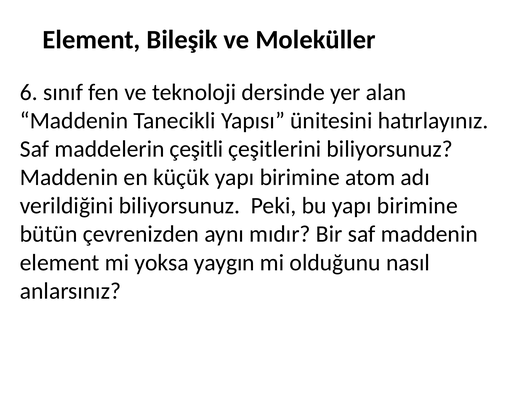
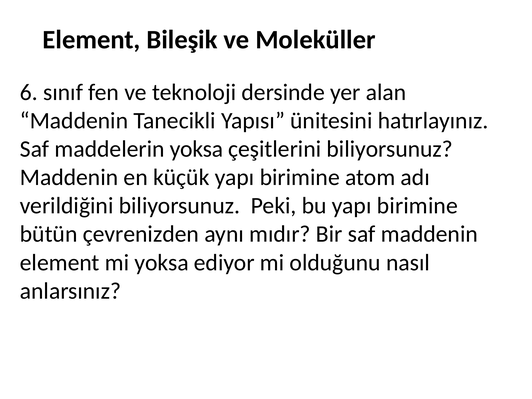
maddelerin çeşitli: çeşitli -> yoksa
yaygın: yaygın -> ediyor
